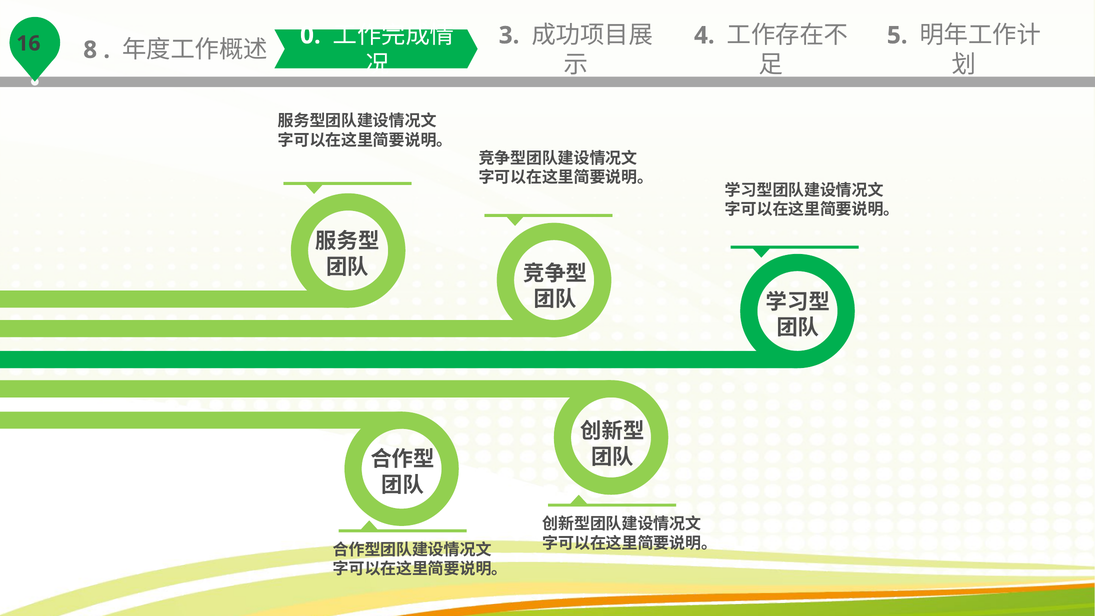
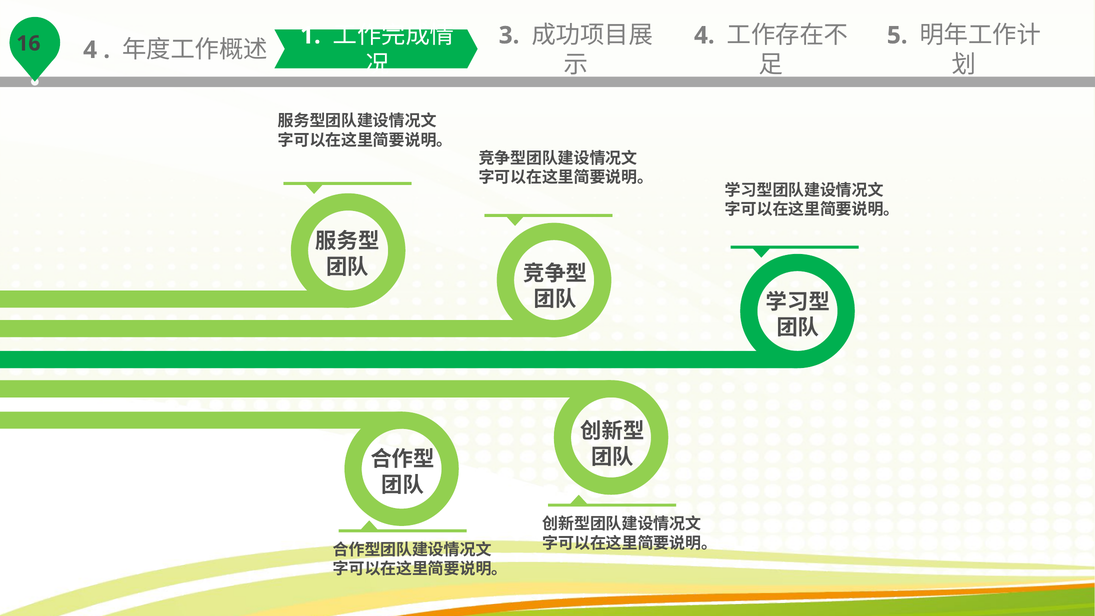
8 at (90, 50): 8 -> 4
0: 0 -> 1
